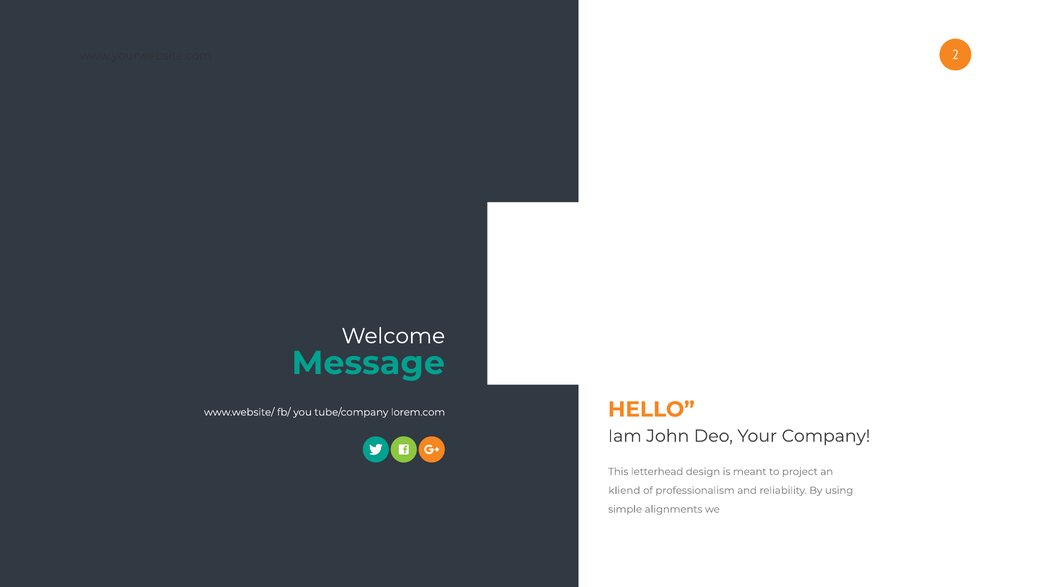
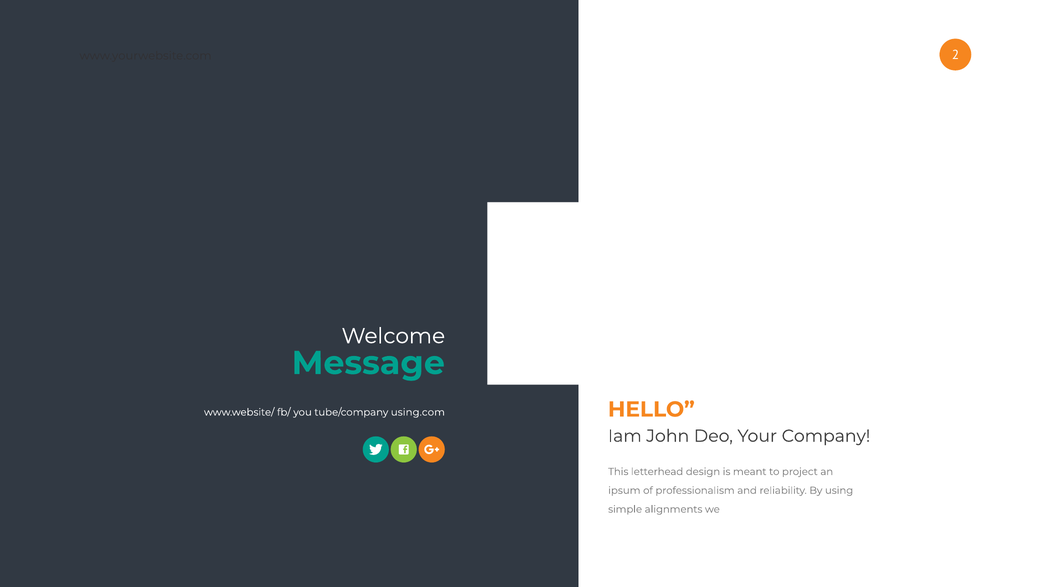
lorem.com: lorem.com -> using.com
kliend: kliend -> ipsum
